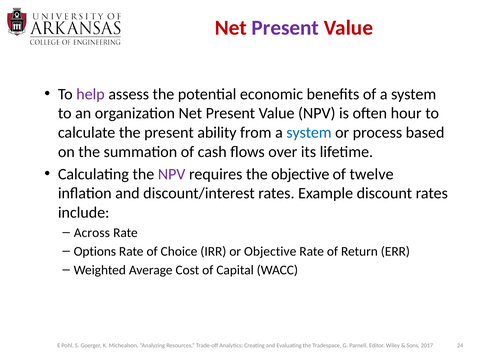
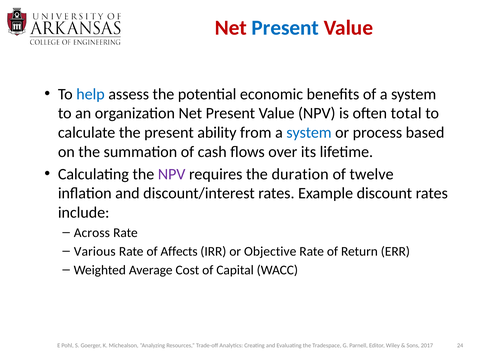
Present at (285, 28) colour: purple -> blue
help colour: purple -> blue
hour: hour -> total
the objective: objective -> duration
Options: Options -> Various
Choice: Choice -> Affects
